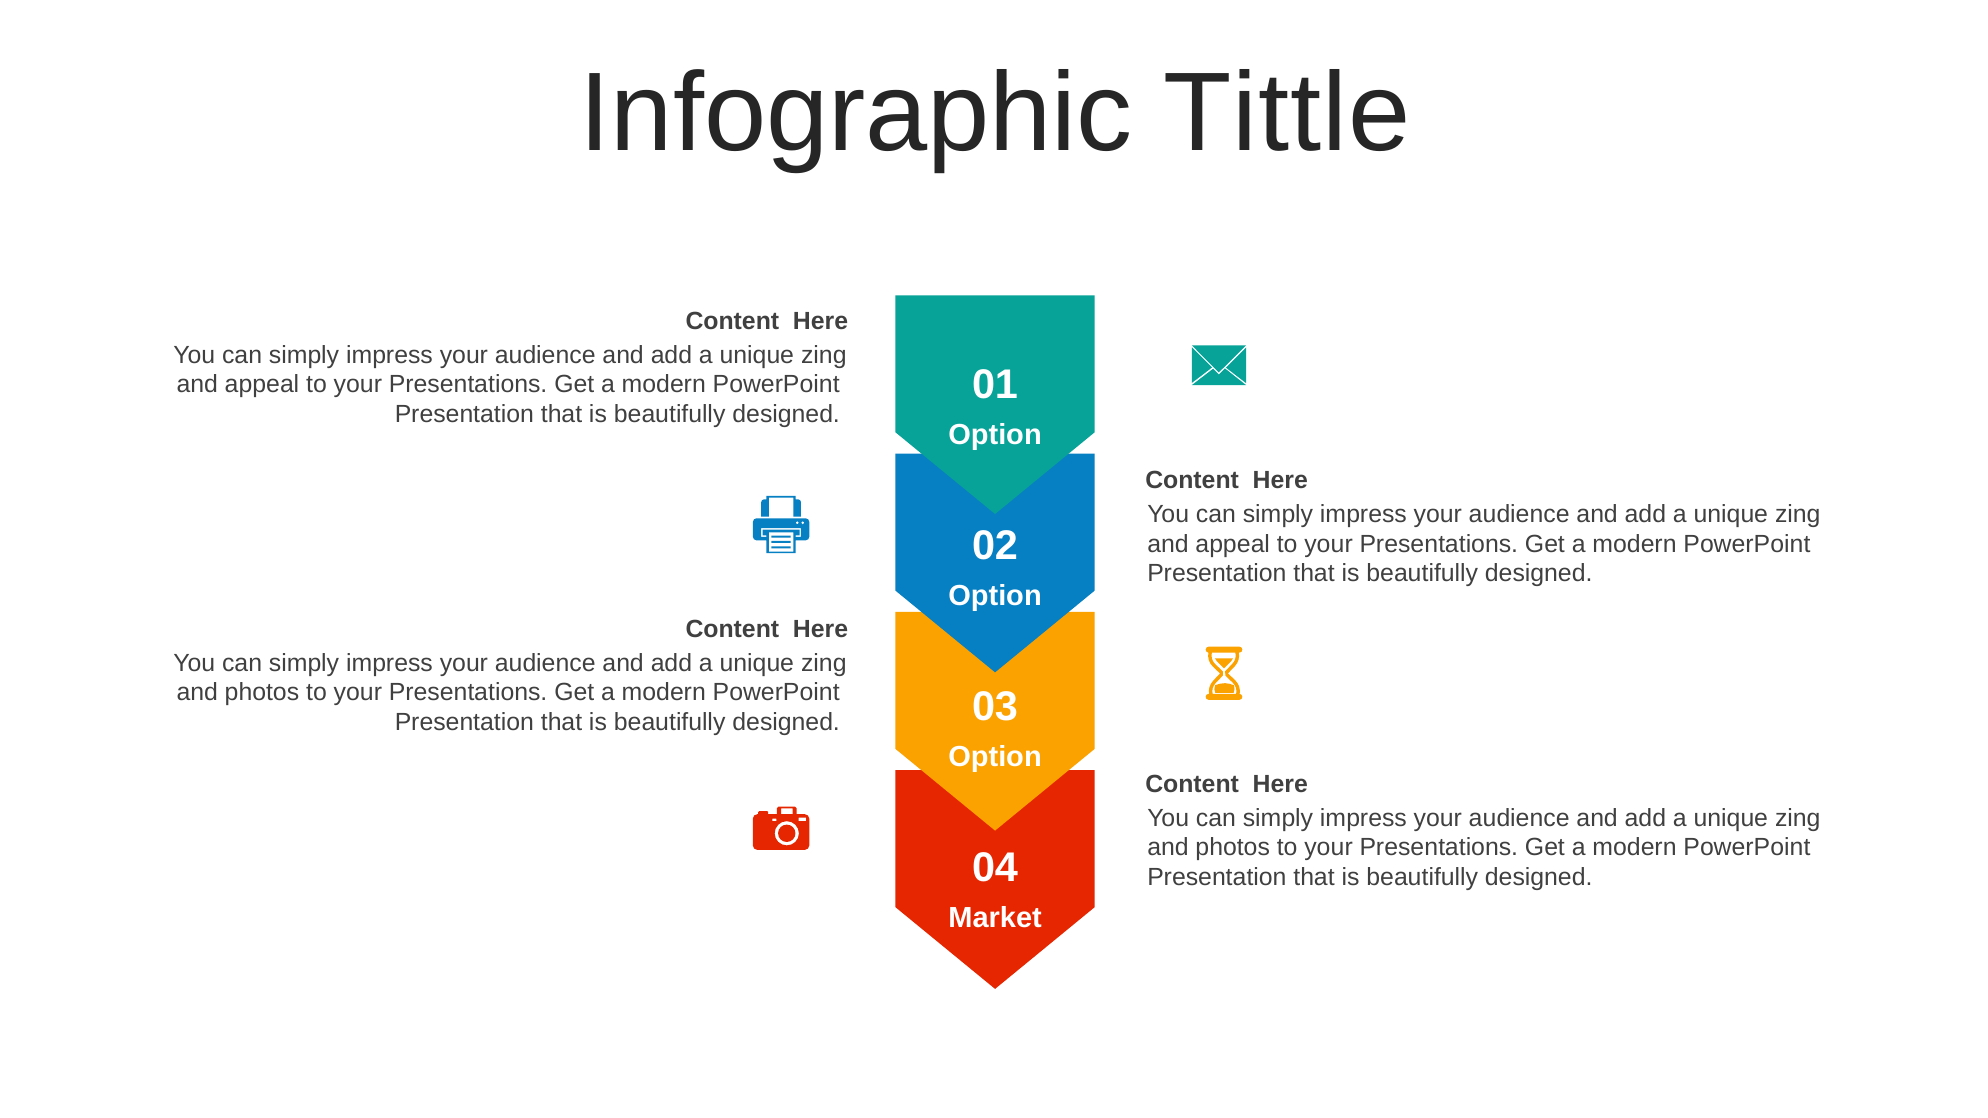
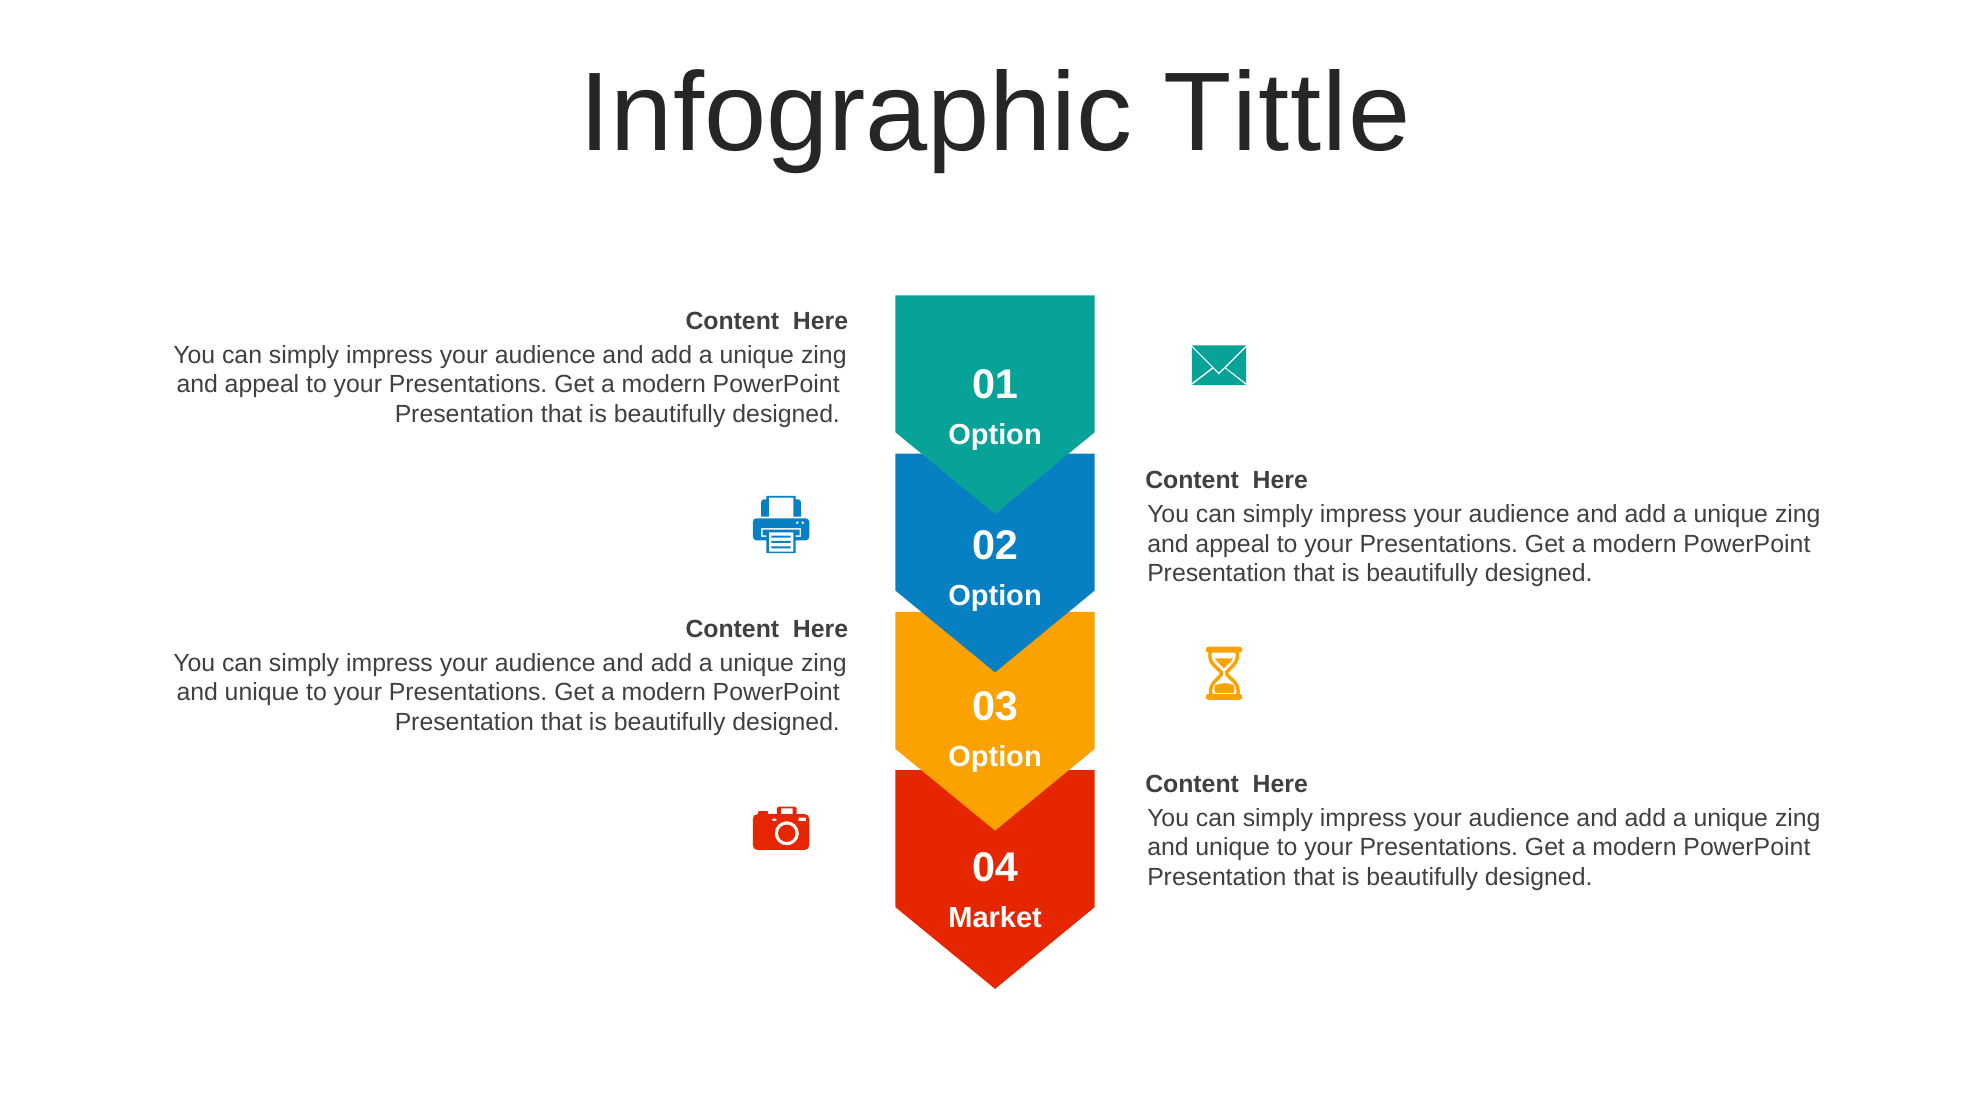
photos at (262, 693): photos -> unique
photos at (1233, 848): photos -> unique
